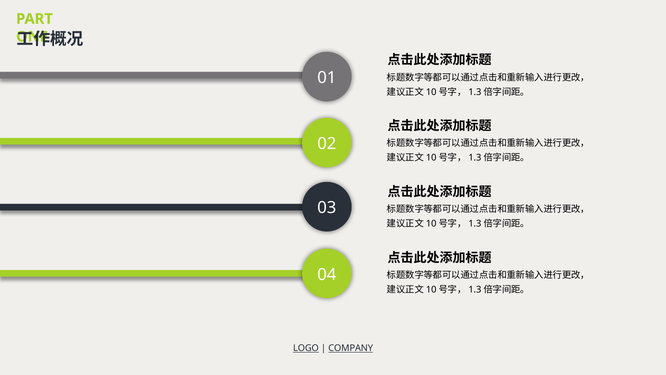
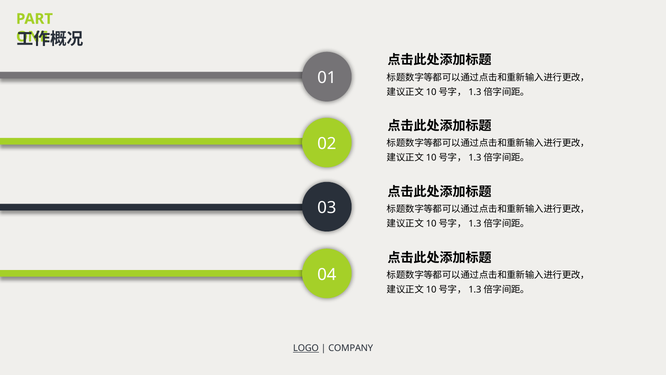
COMPANY underline: present -> none
